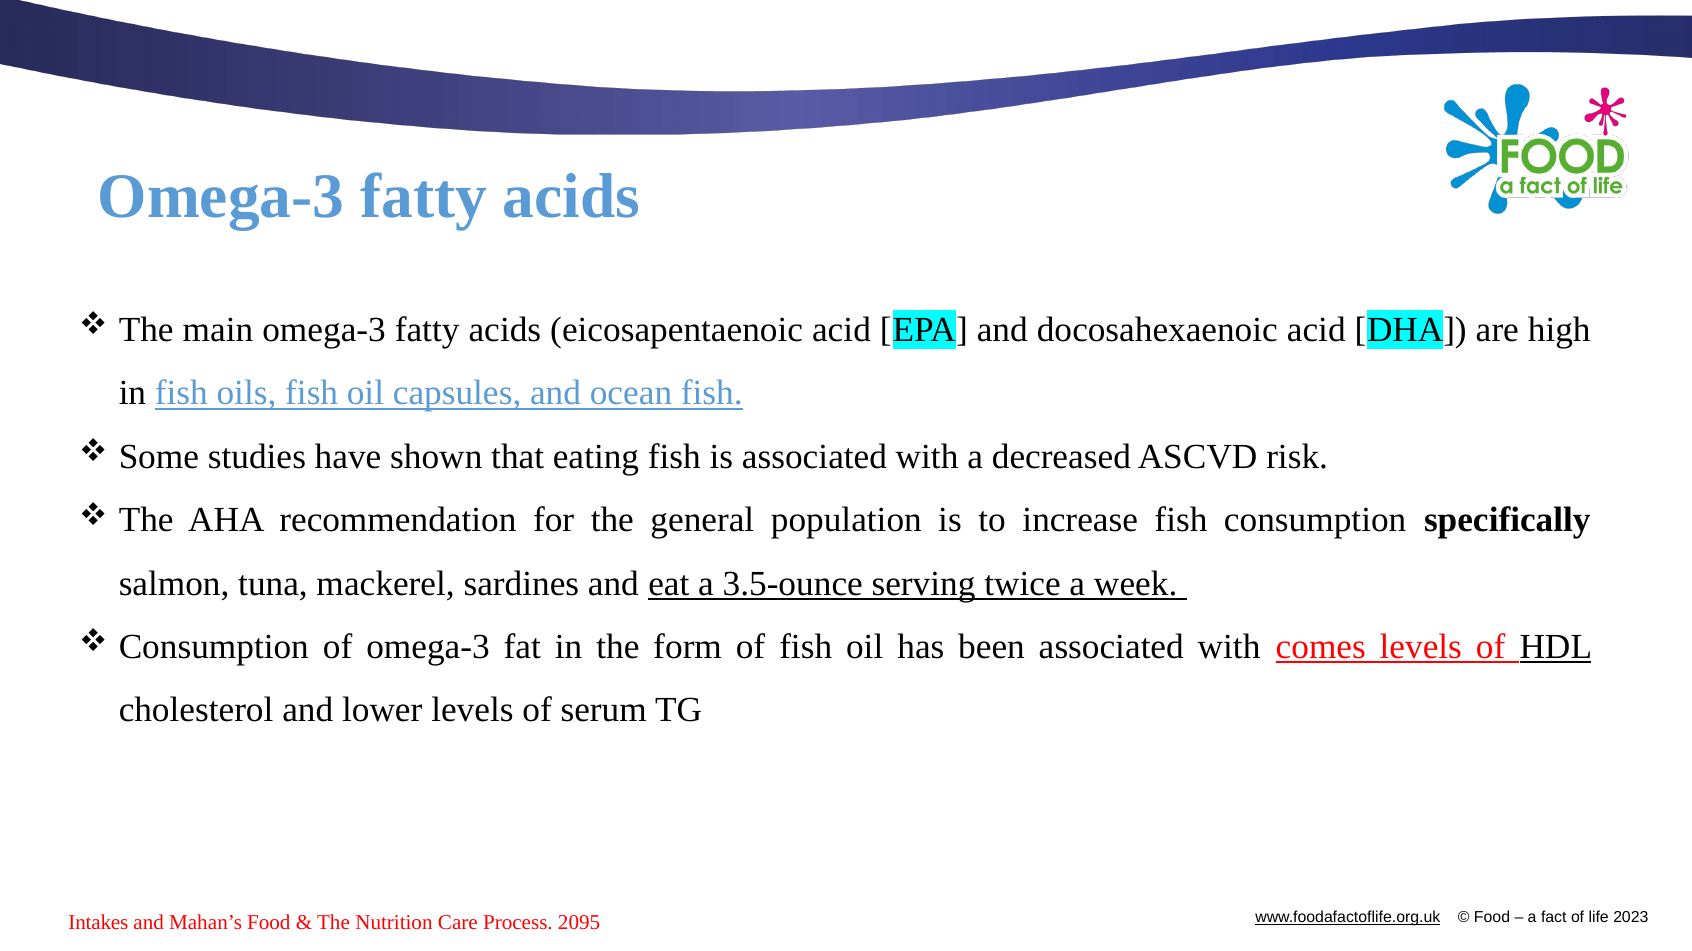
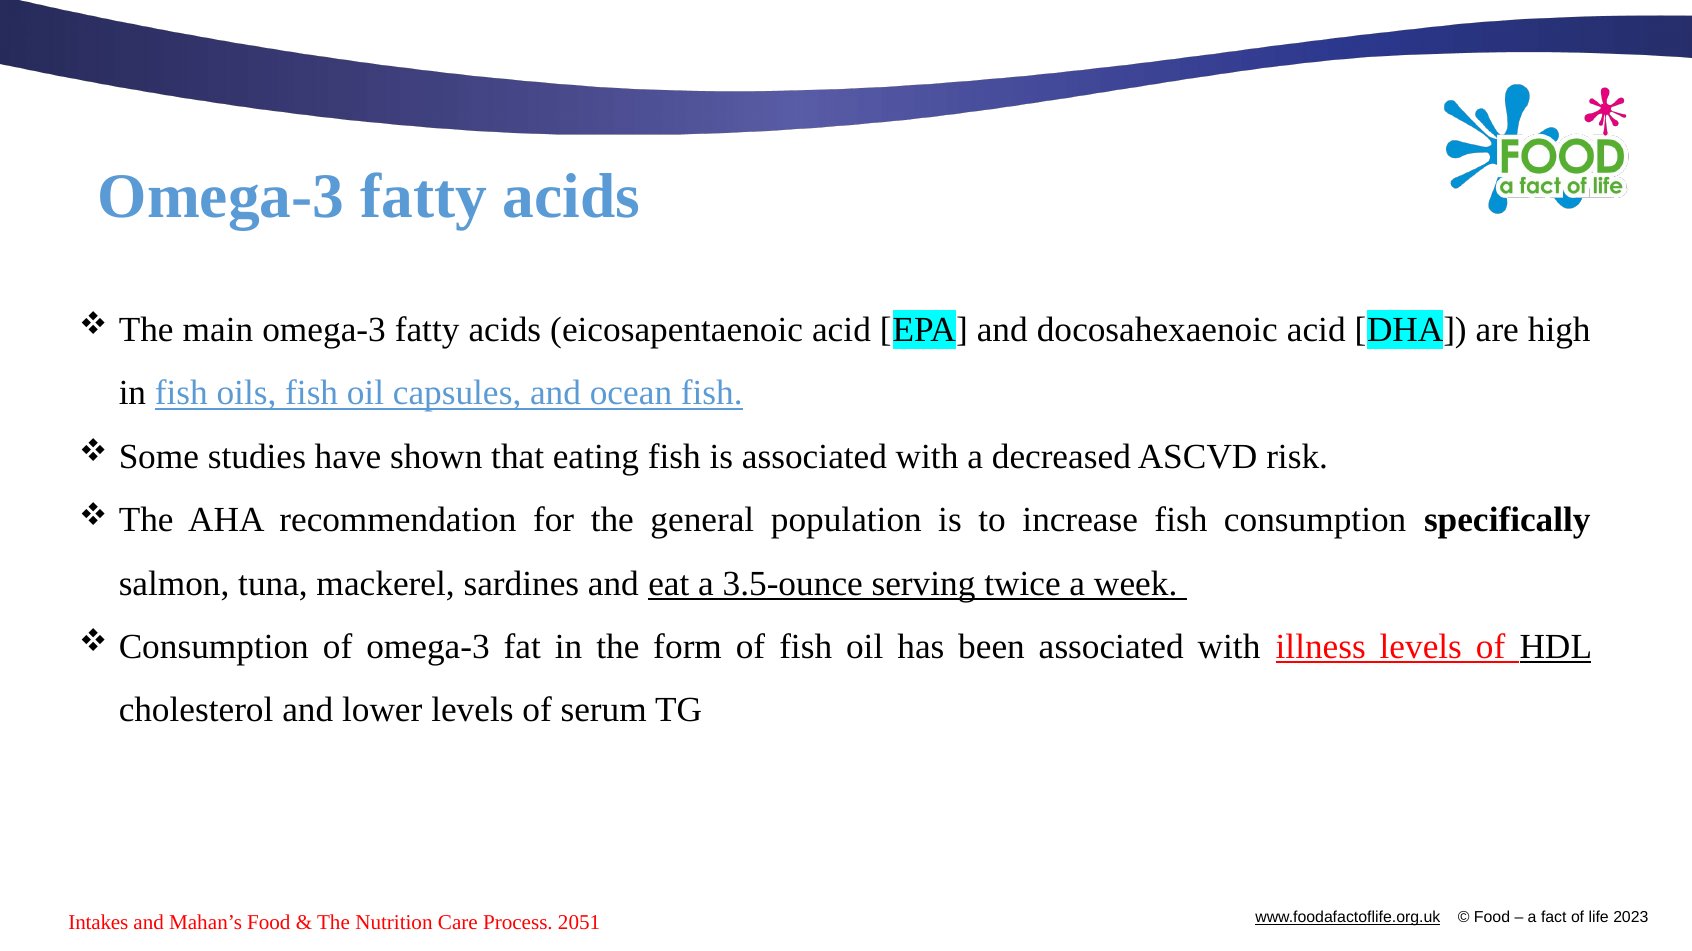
comes: comes -> illness
2095: 2095 -> 2051
